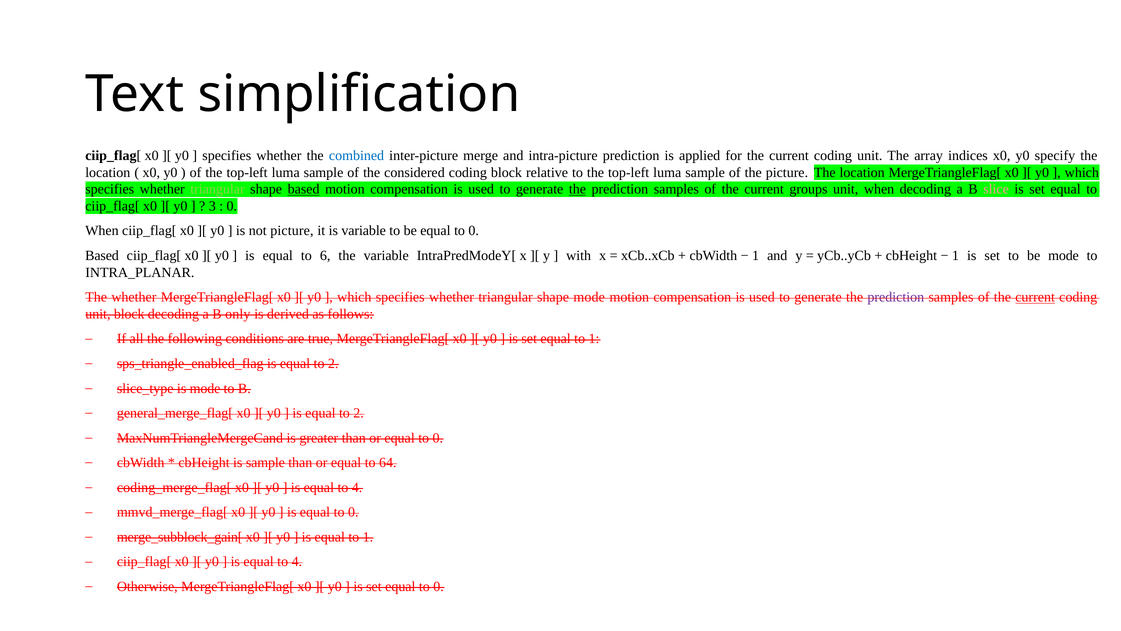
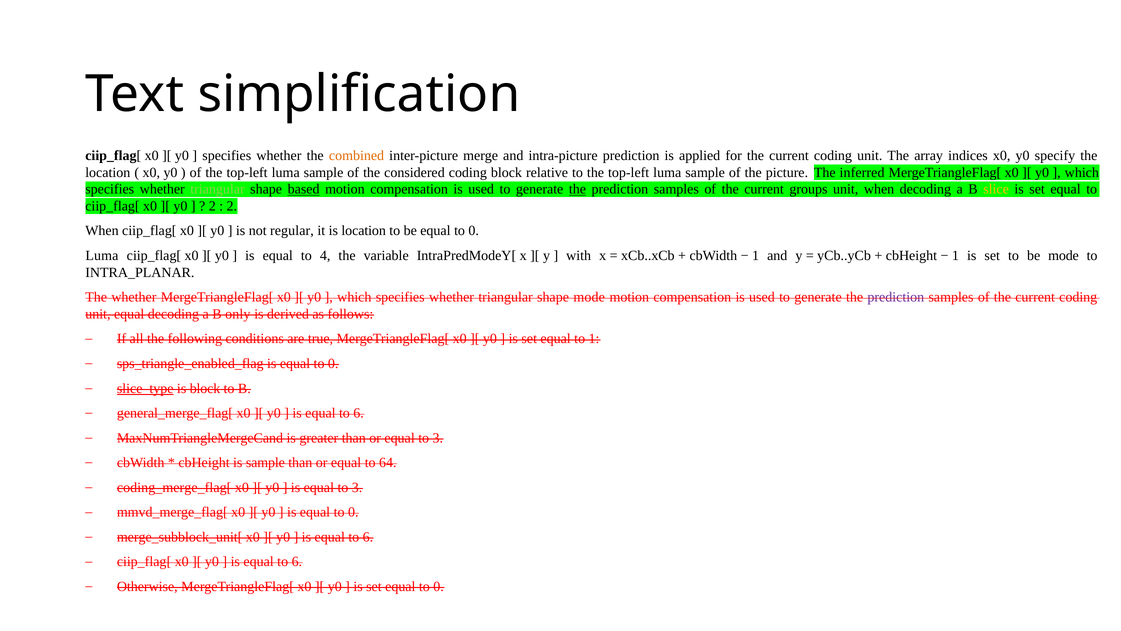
combined colour: blue -> orange
picture The location: location -> inferred
slice colour: pink -> yellow
3 at (212, 206): 3 -> 2
0 at (232, 206): 0 -> 2
not picture: picture -> regular
is variable: variable -> location
Based at (102, 255): Based -> Luma
6: 6 -> 4
current at (1035, 297) underline: present -> none
unit block: block -> equal
2 at (333, 363): 2 -> 0
slice_type underline: none -> present
is mode: mode -> block
2 at (359, 413): 2 -> 6
or equal to 0: 0 -> 3
4 at (357, 487): 4 -> 3
merge_subblock_gain[: merge_subblock_gain[ -> merge_subblock_unit[
1 at (368, 537): 1 -> 6
4 at (297, 561): 4 -> 6
